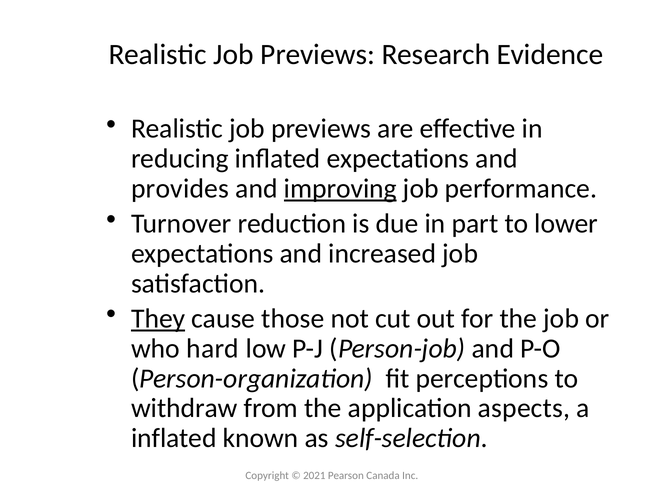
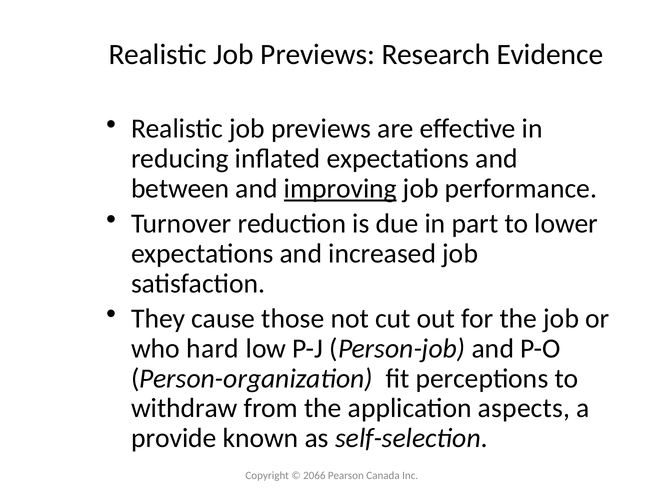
provides: provides -> between
They underline: present -> none
inflated at (174, 438): inflated -> provide
2021: 2021 -> 2066
